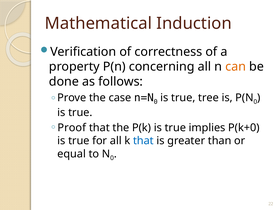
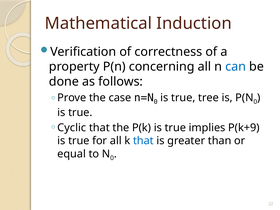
can colour: orange -> blue
Proof: Proof -> Cyclic
P(k+0: P(k+0 -> P(k+9
